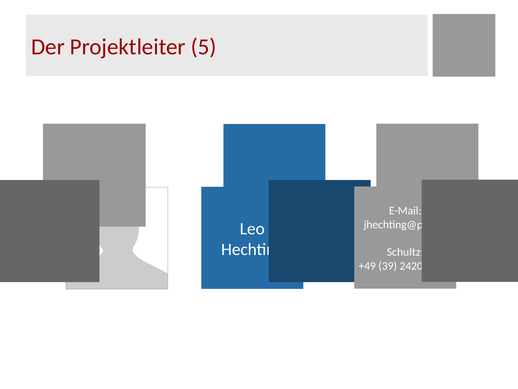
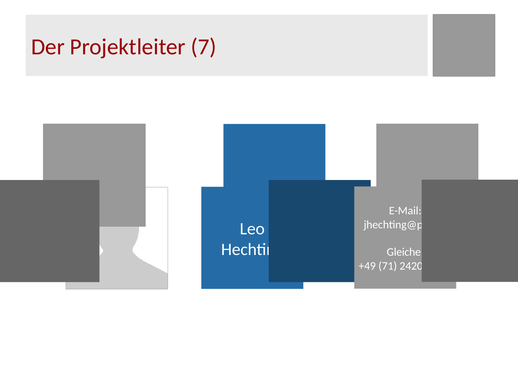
5: 5 -> 7
Schultz: Schultz -> Gleiche
39: 39 -> 71
